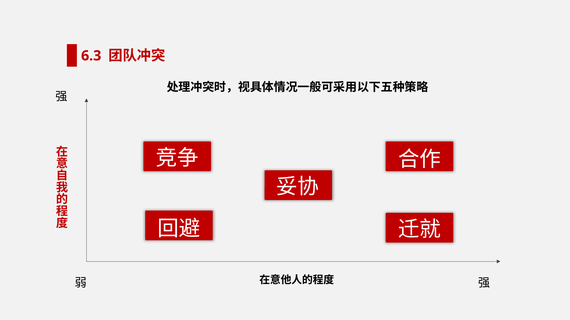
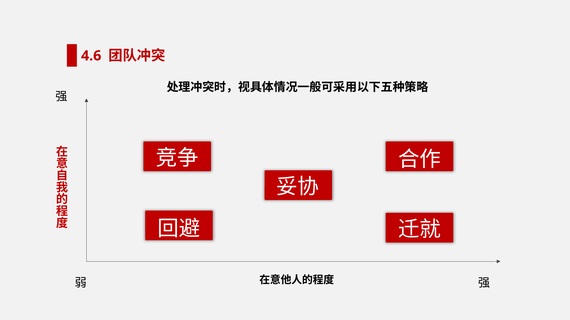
6.3: 6.3 -> 4.6
